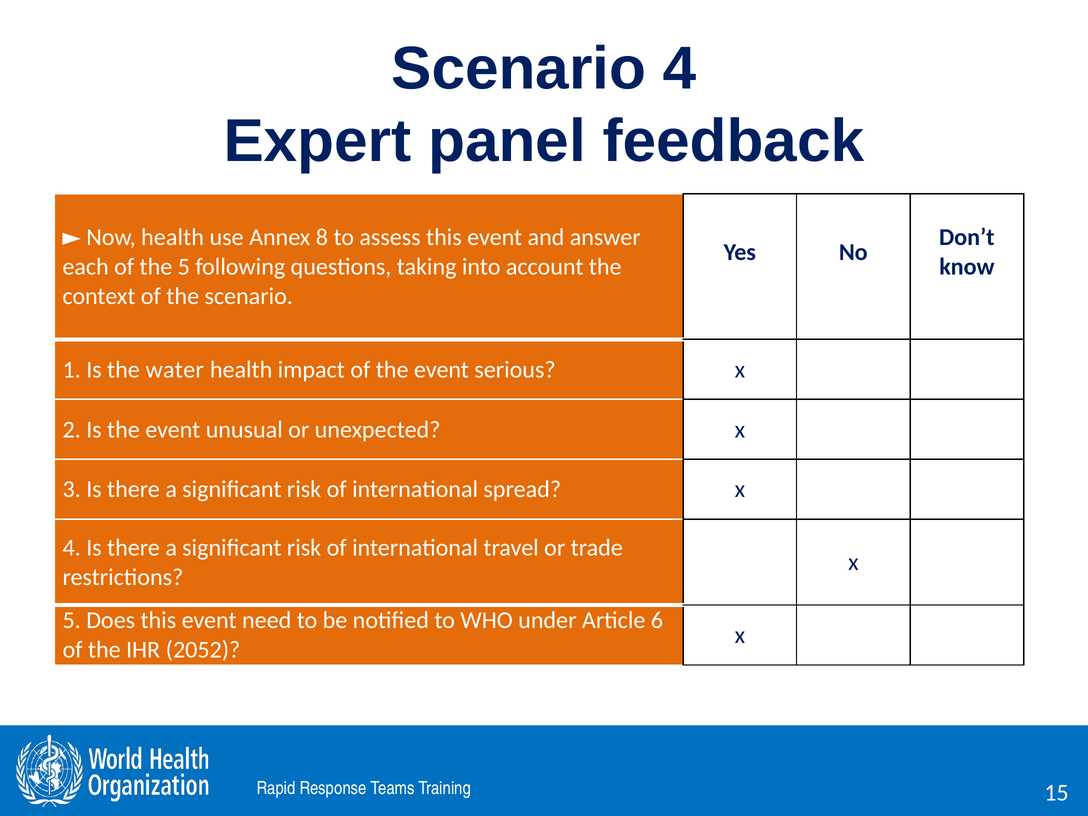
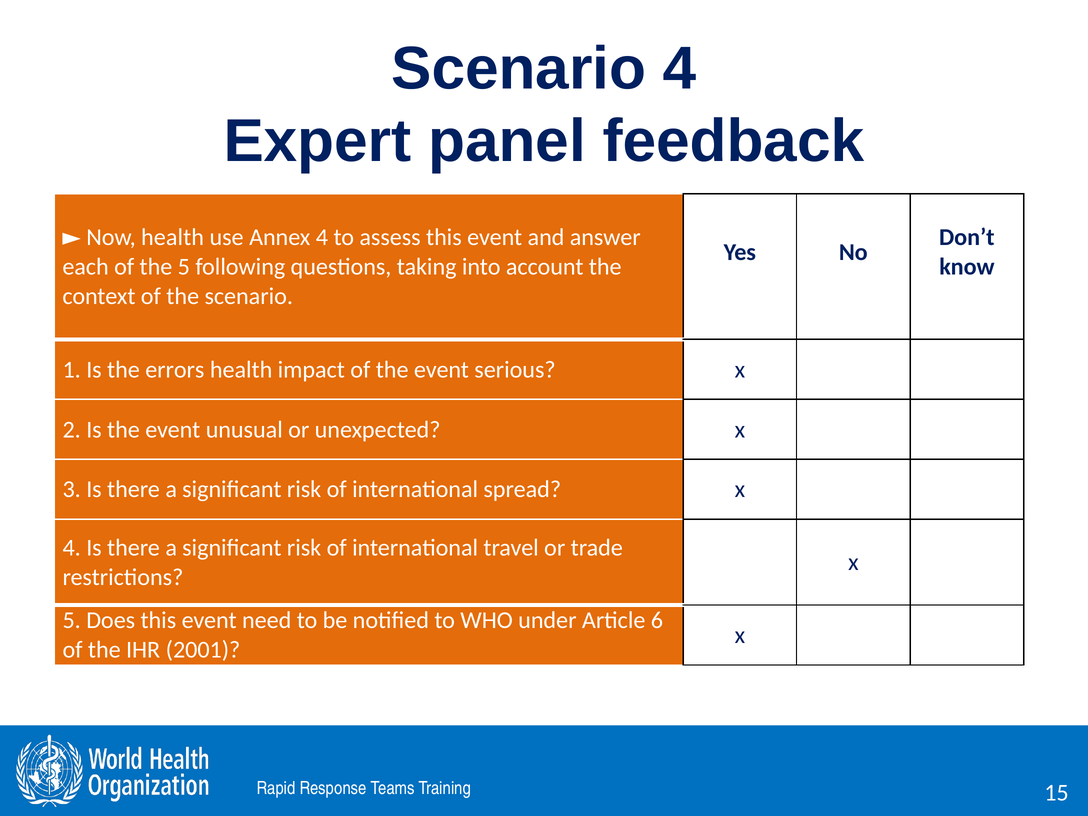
Annex 8: 8 -> 4
water: water -> errors
2052: 2052 -> 2001
